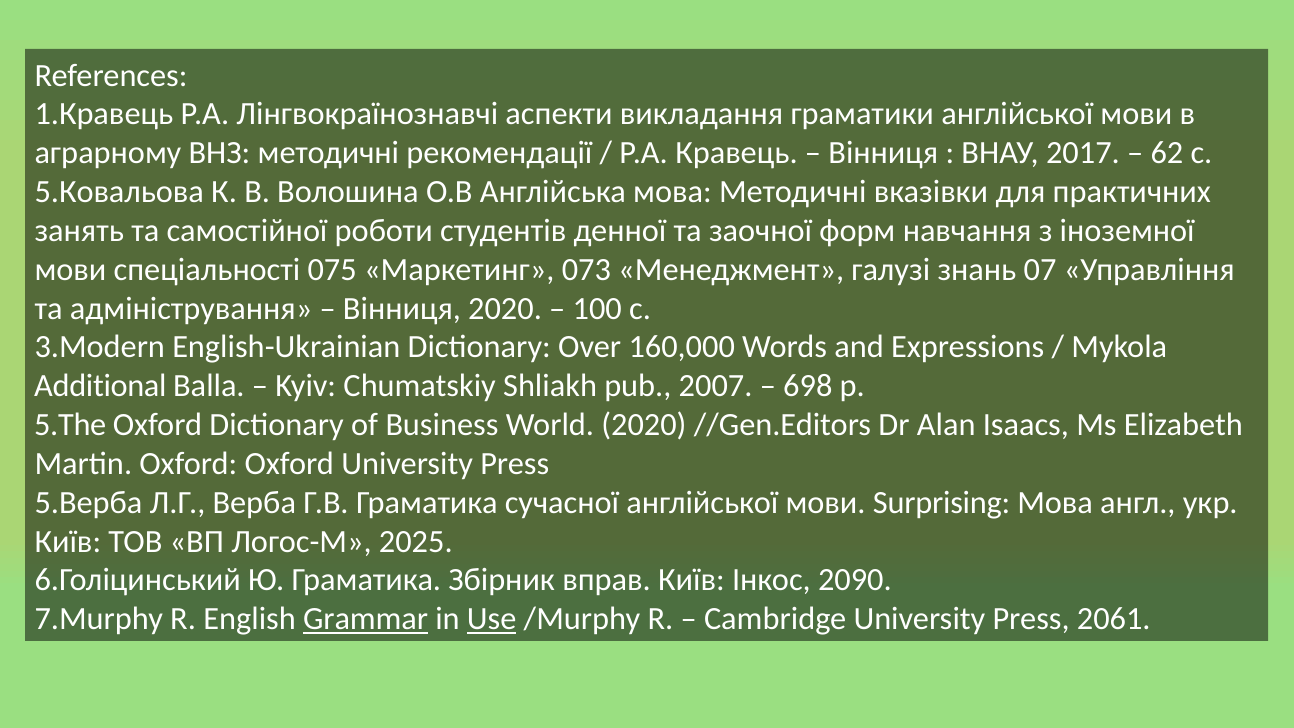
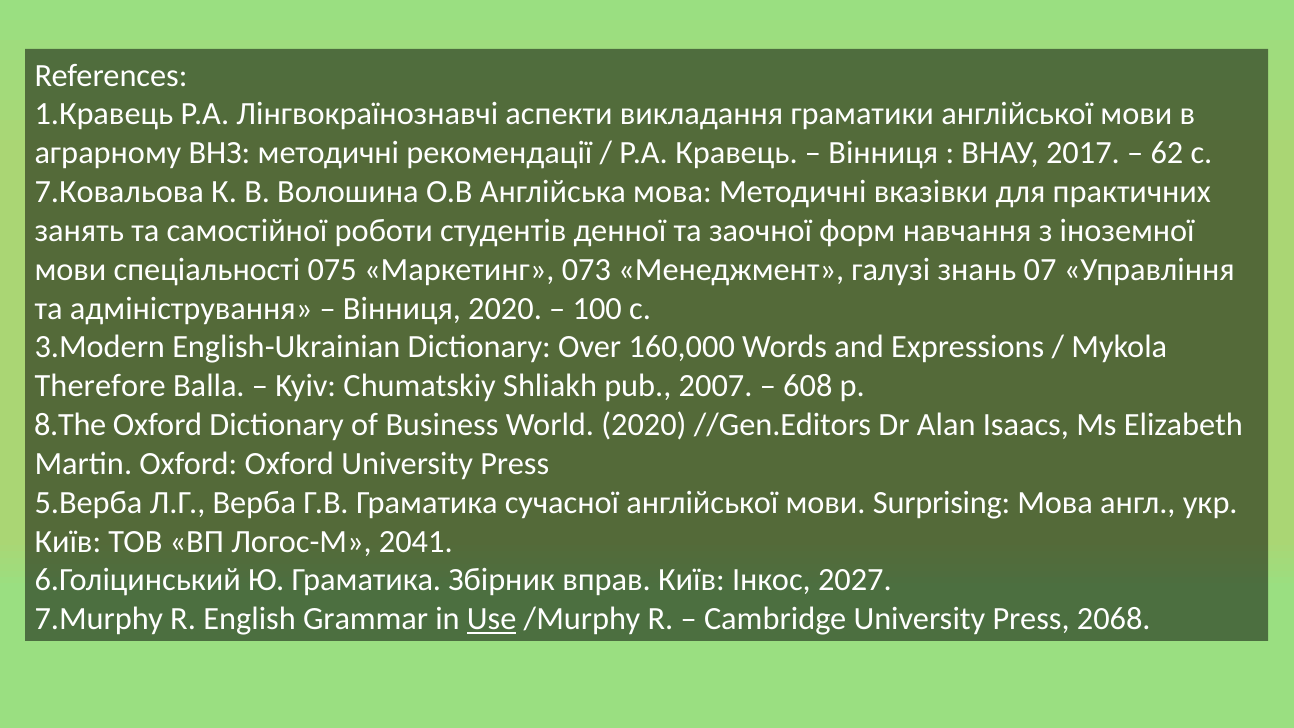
5.Ковальова: 5.Ковальова -> 7.Ковальова
Additional: Additional -> Therefore
698: 698 -> 608
5.The: 5.The -> 8.The
2025: 2025 -> 2041
2090: 2090 -> 2027
Grammar underline: present -> none
2061: 2061 -> 2068
